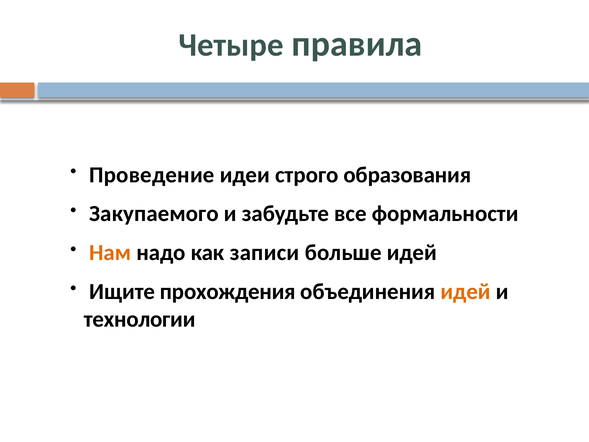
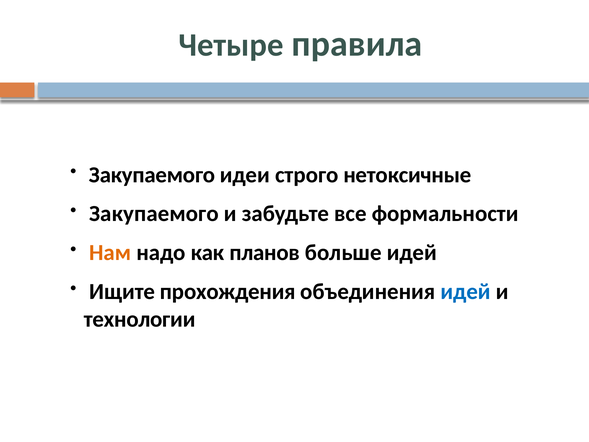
Проведение at (152, 175): Проведение -> Закупаемого
образования: образования -> нетоксичные
записи: записи -> планов
идей at (466, 292) colour: orange -> blue
